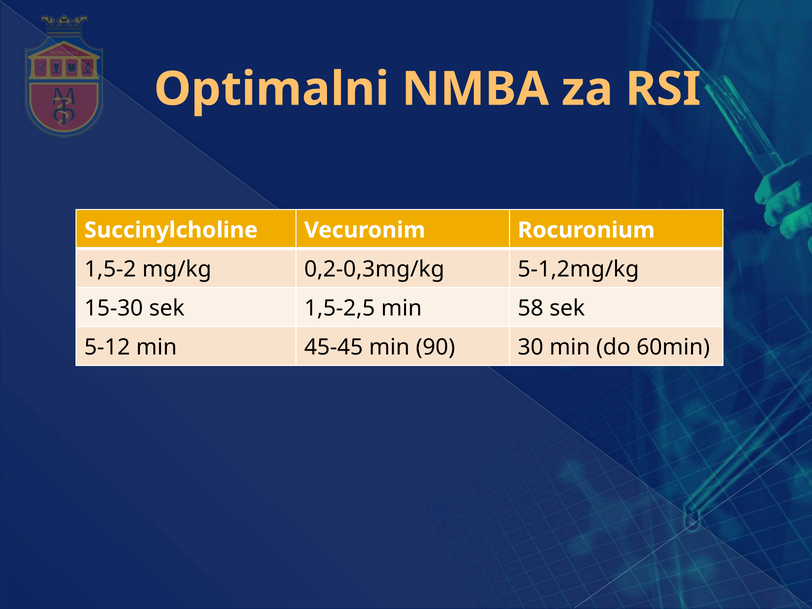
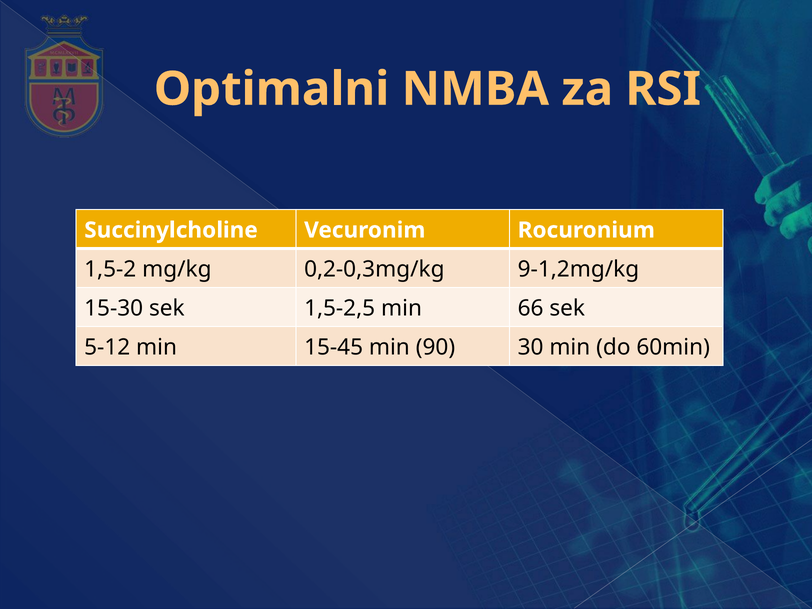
5-1,2mg/kg: 5-1,2mg/kg -> 9-1,2mg/kg
58: 58 -> 66
45-45: 45-45 -> 15-45
